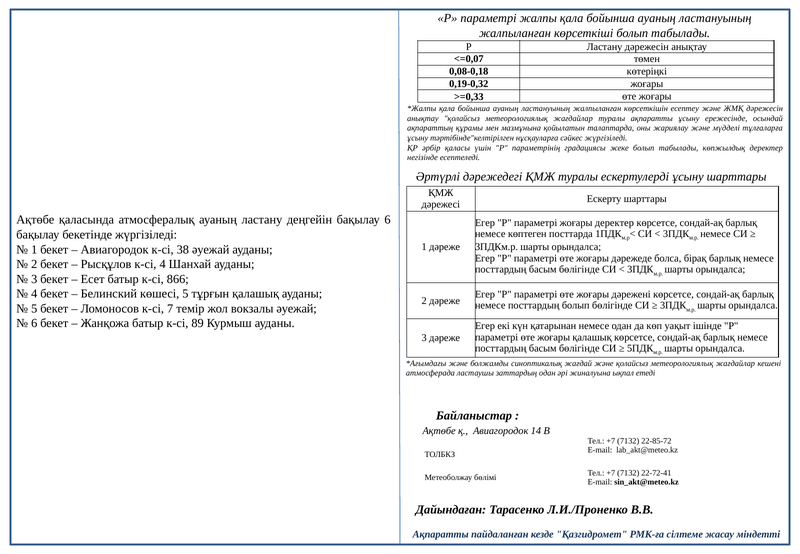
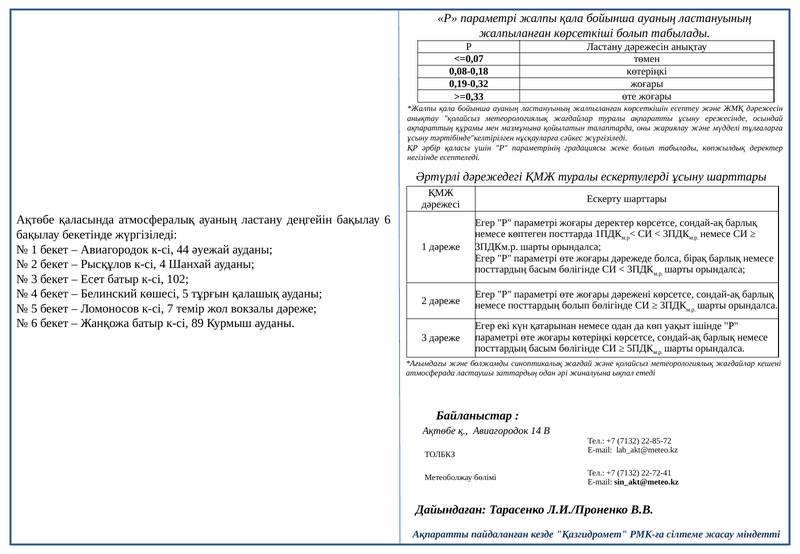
38: 38 -> 44
866: 866 -> 102
вокзалы әуежай: әуежай -> дәреже
жоғары қалашық: қалашық -> көтеріңкі
